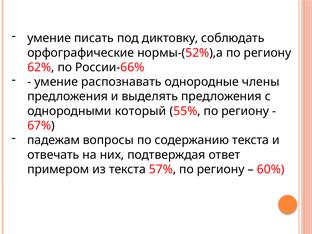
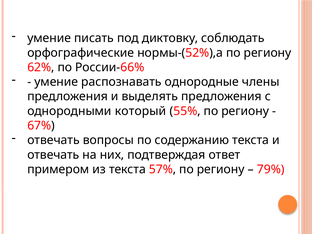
падежам at (54, 140): падежам -> отвечать
60%: 60% -> 79%
